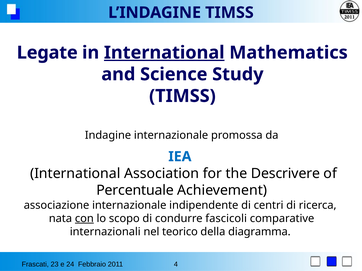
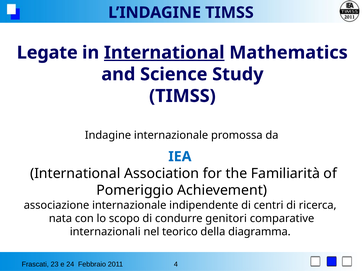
Descrivere: Descrivere -> Familiarità
Percentuale: Percentuale -> Pomeriggio
con underline: present -> none
fascicoli: fascicoli -> genitori
